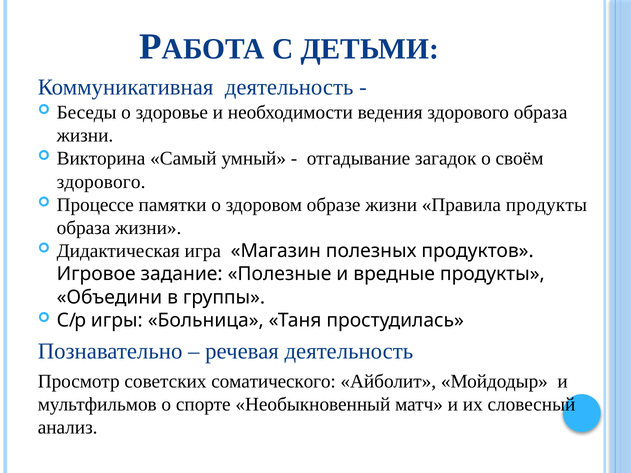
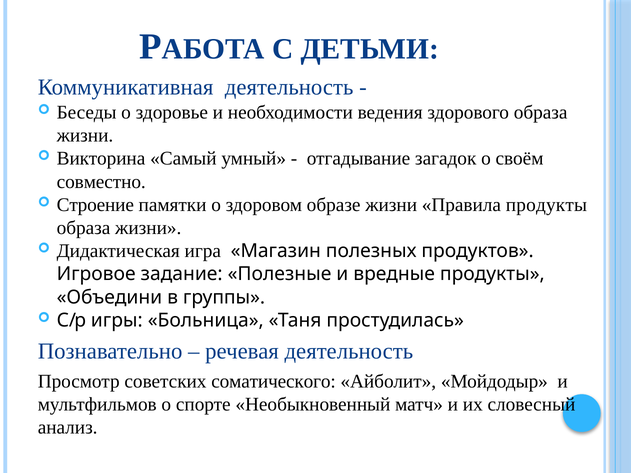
здорового at (101, 182): здорового -> совместно
Процессе: Процессе -> Строение
